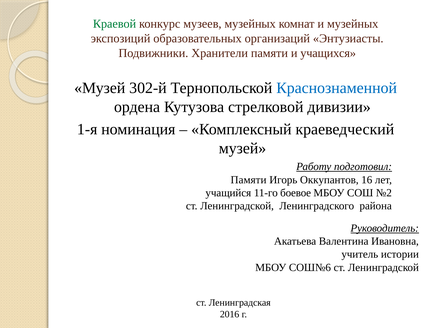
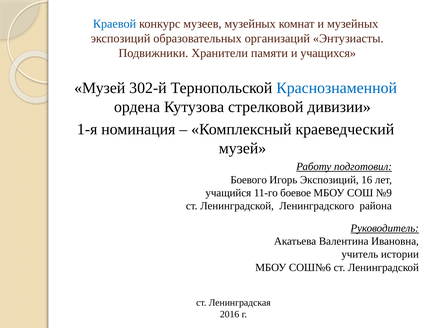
Краевой colour: green -> blue
Памяти at (249, 180): Памяти -> Боевого
Игорь Оккупантов: Оккупантов -> Экспозиций
№2: №2 -> №9
